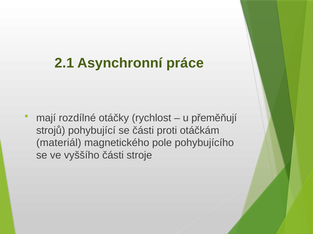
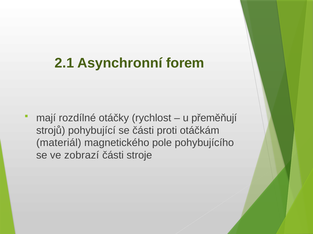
práce: práce -> forem
vyššího: vyššího -> zobrazí
